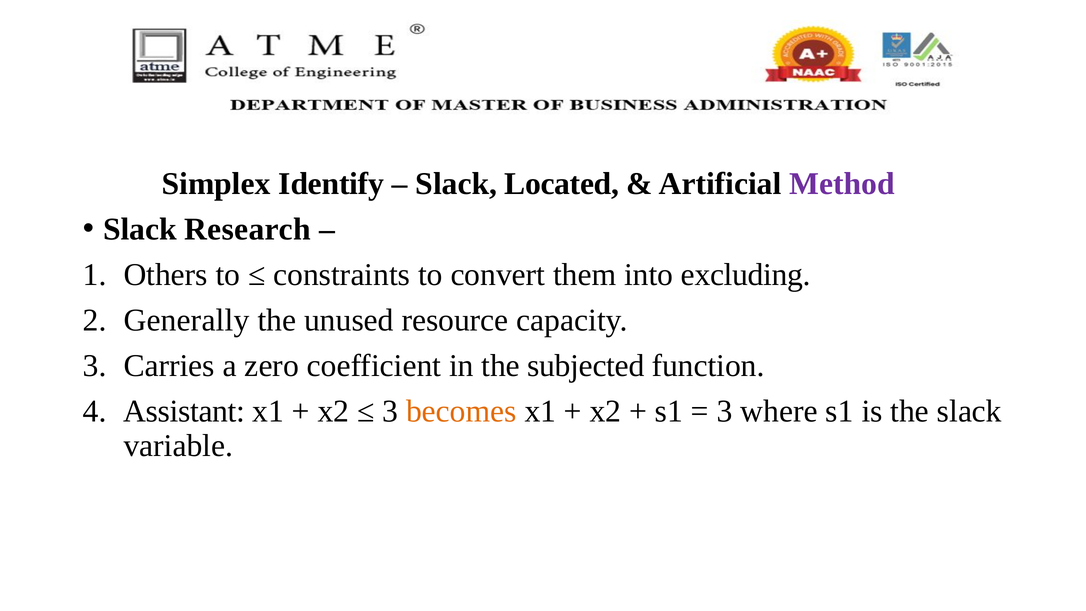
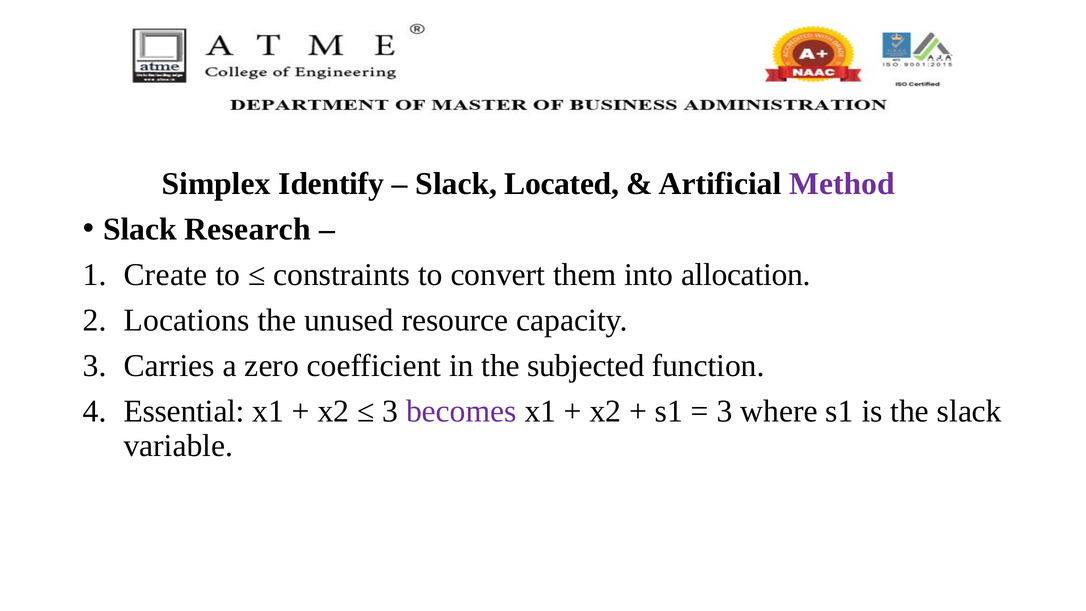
Others: Others -> Create
excluding: excluding -> allocation
Generally: Generally -> Locations
Assistant: Assistant -> Essential
becomes colour: orange -> purple
